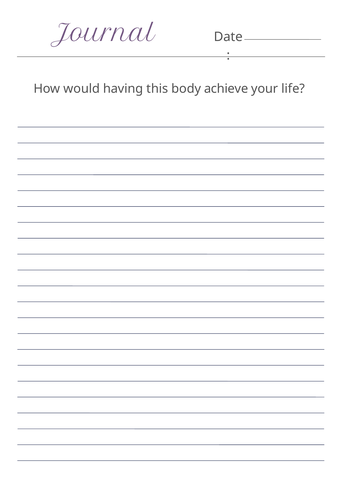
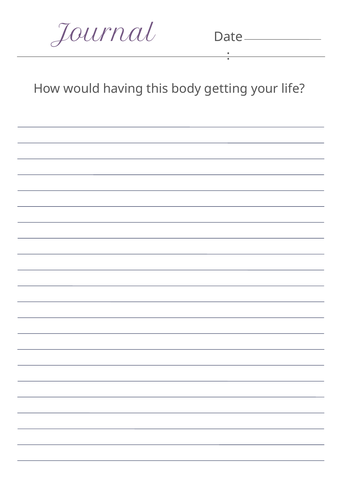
achieve: achieve -> getting
